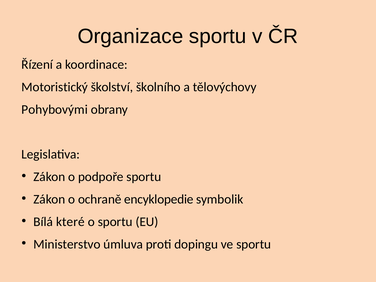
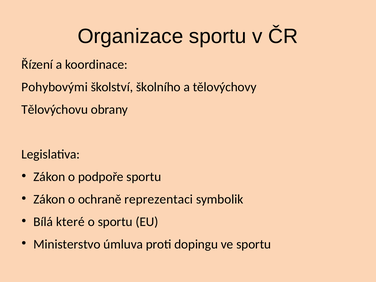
Motoristický: Motoristický -> Pohybovými
Pohybovými: Pohybovými -> Tělovýchovu
encyklopedie: encyklopedie -> reprezentaci
